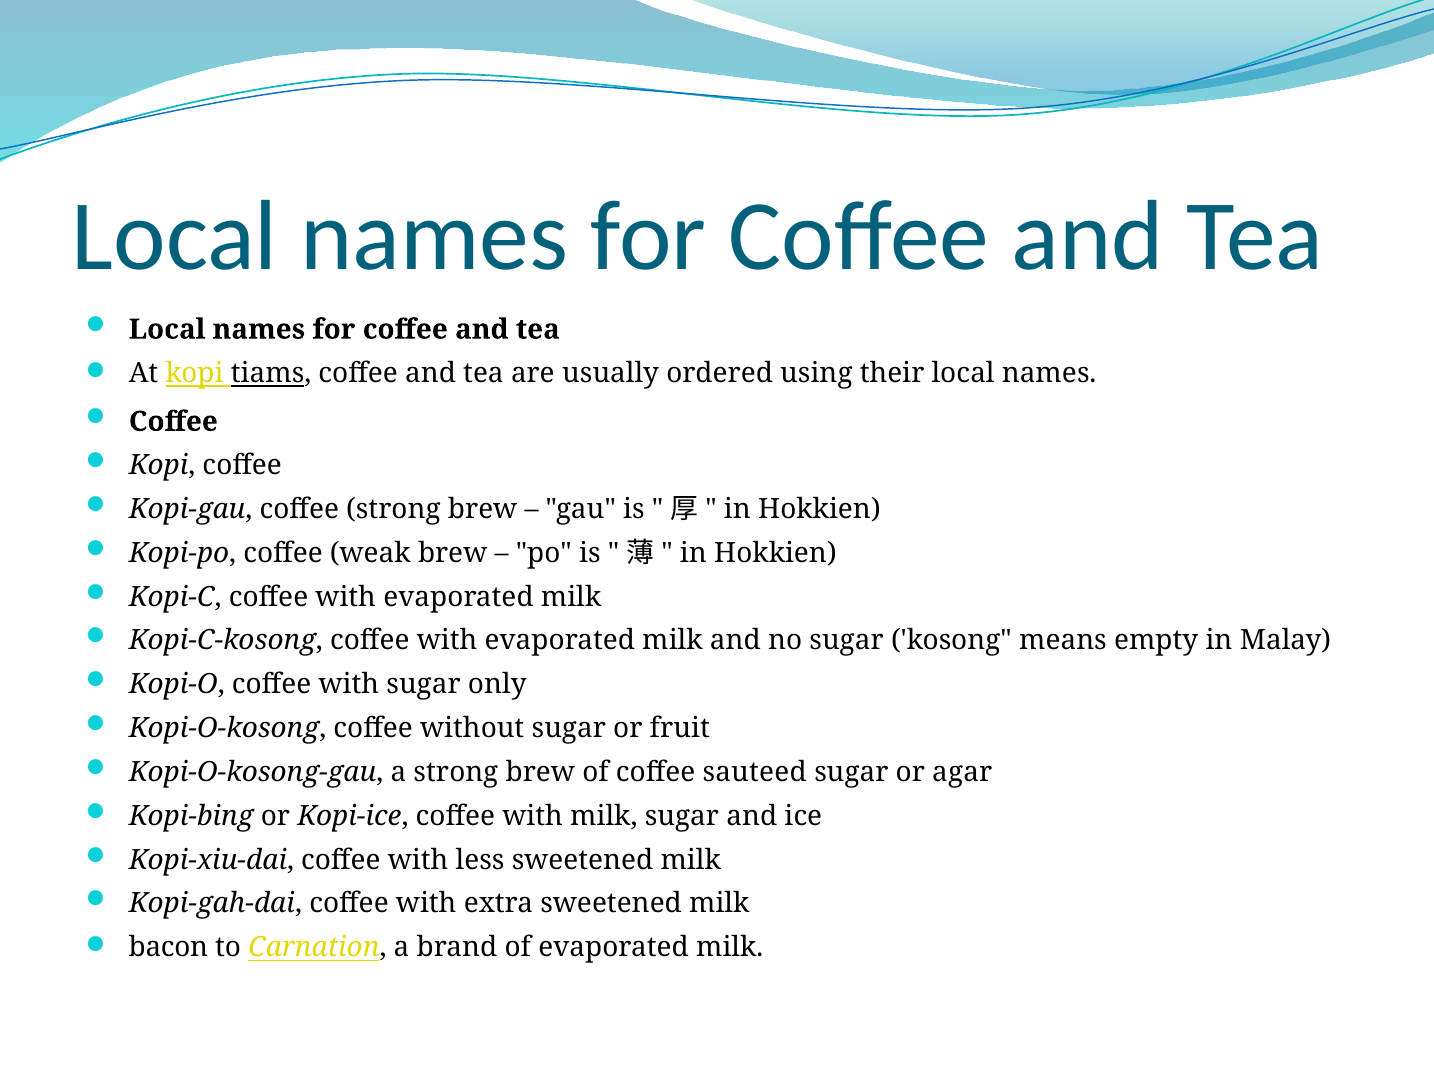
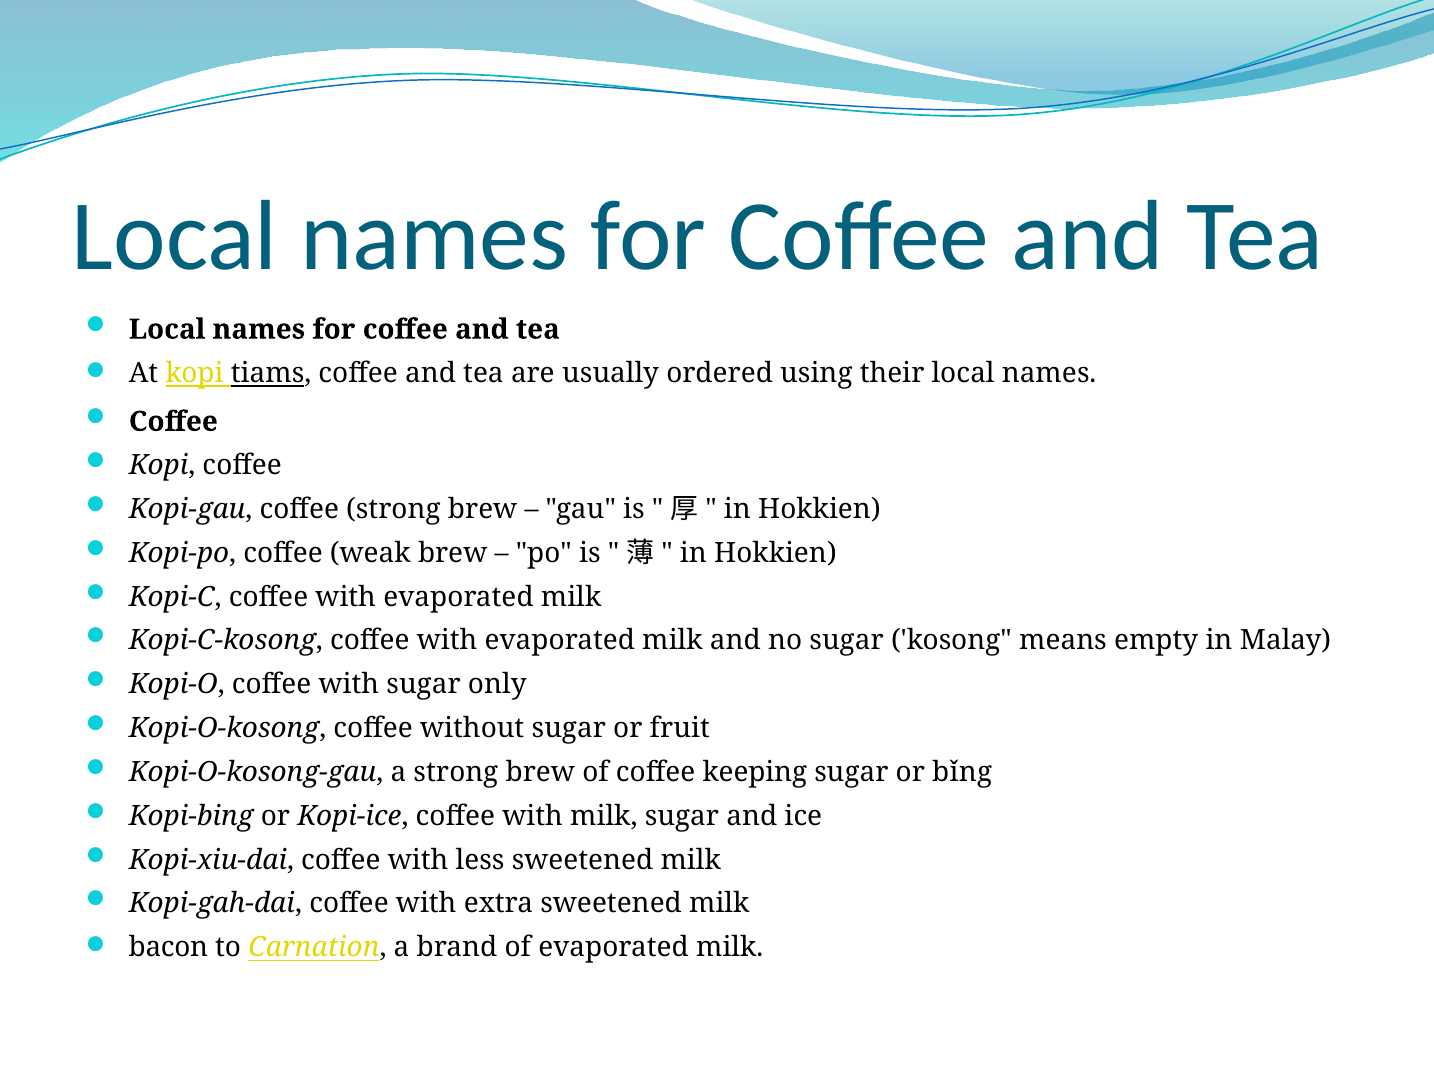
sauteed: sauteed -> keeping
agar: agar -> bǐng
